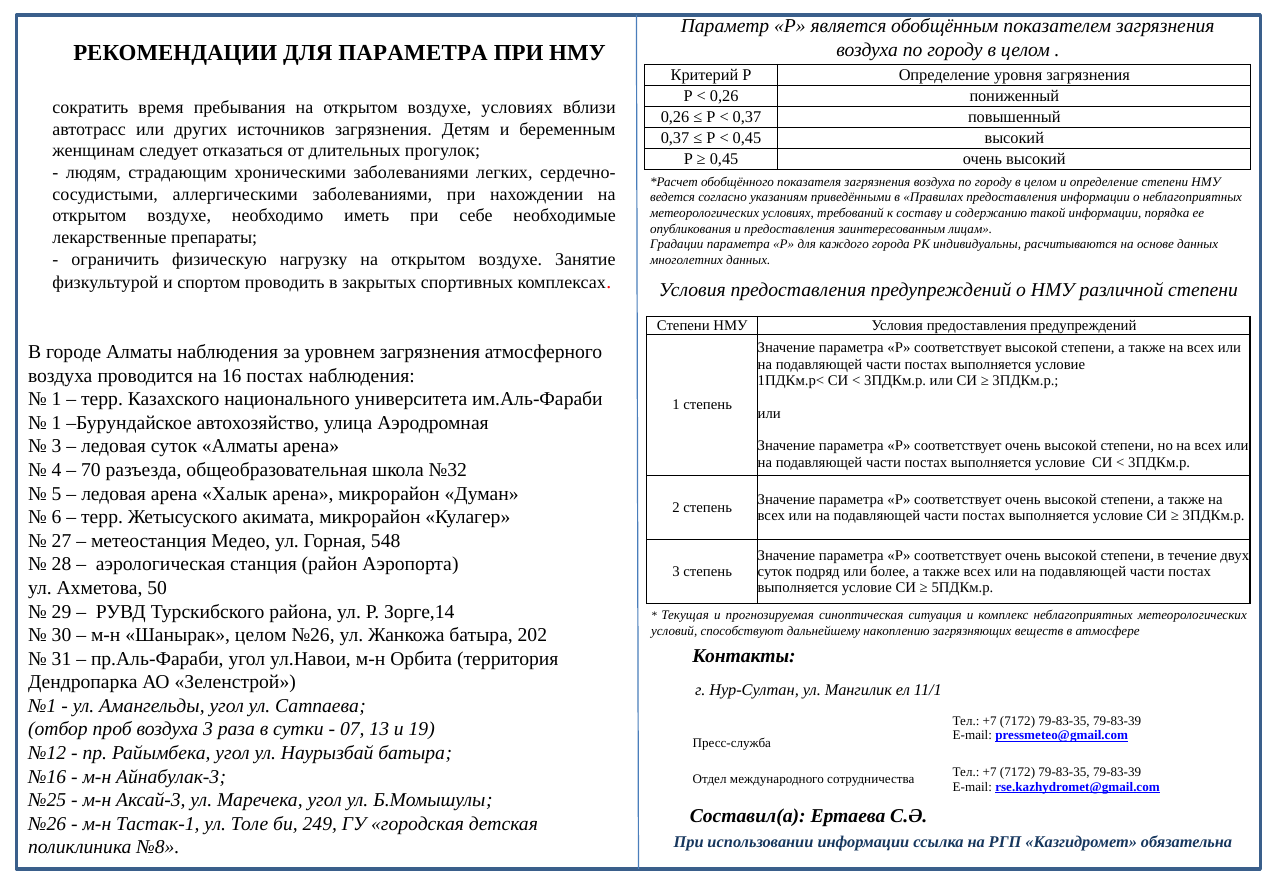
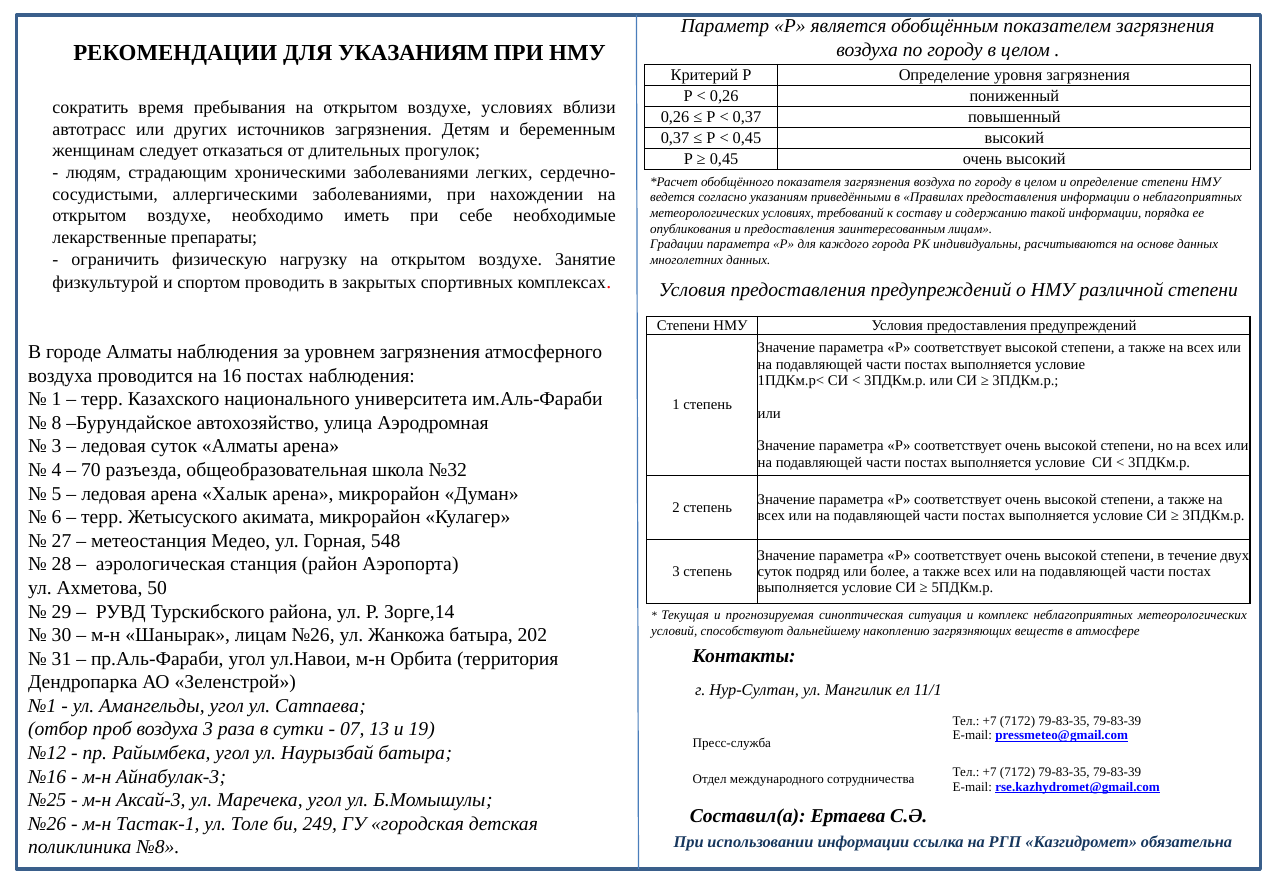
ДЛЯ ПАРАМЕТРА: ПАРАМЕТРА -> УКАЗАНИЯМ
1 at (57, 423): 1 -> 8
Шанырак целом: целом -> лицам
